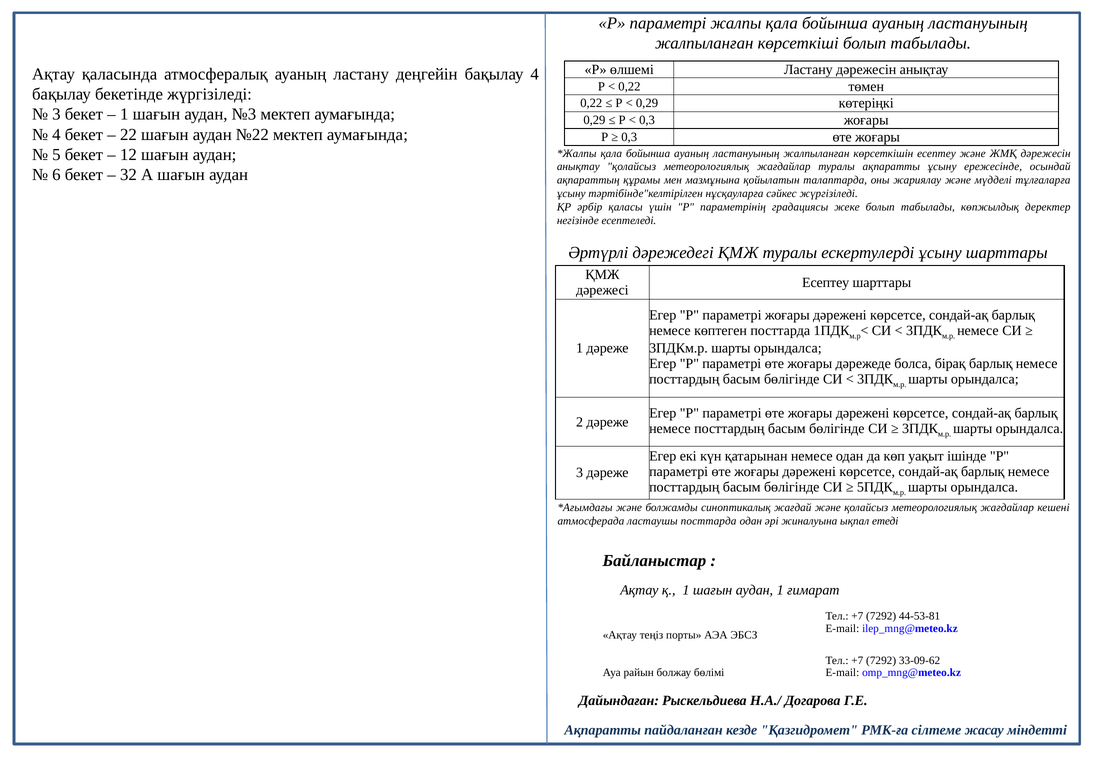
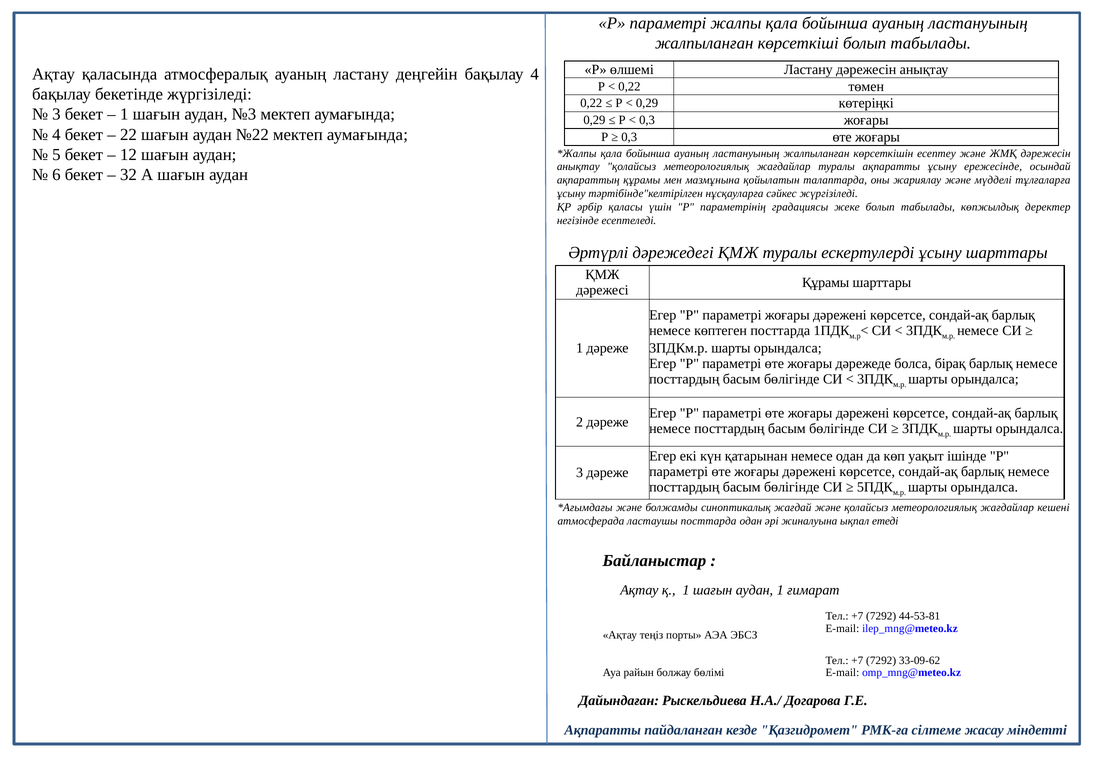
Есептеу at (826, 283): Есептеу -> Құрамы
